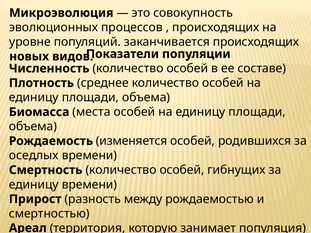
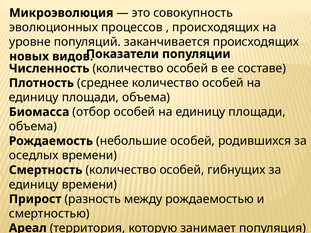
места: места -> отбор
изменяется: изменяется -> небольшие
